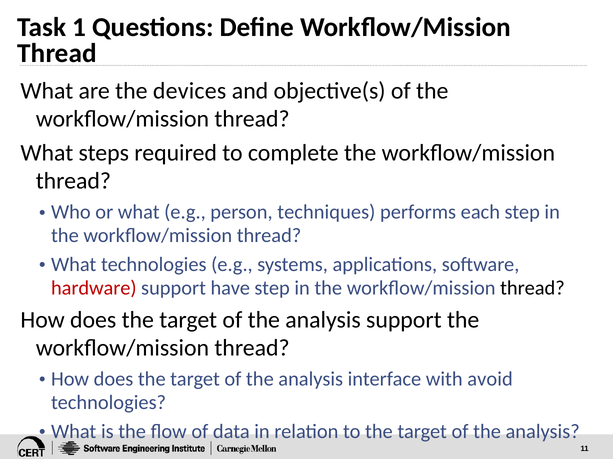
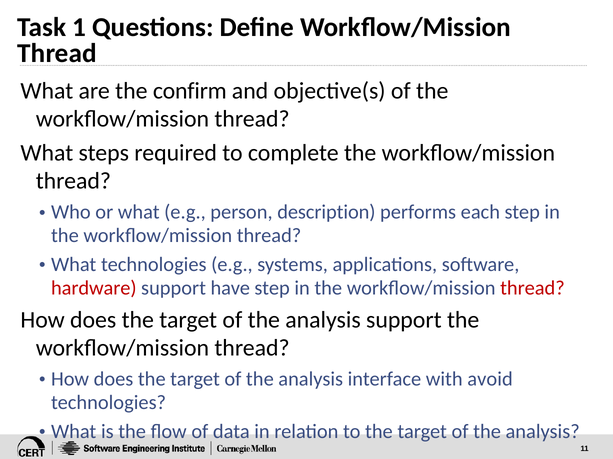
devices: devices -> confirm
techniques: techniques -> description
thread at (532, 288) colour: black -> red
